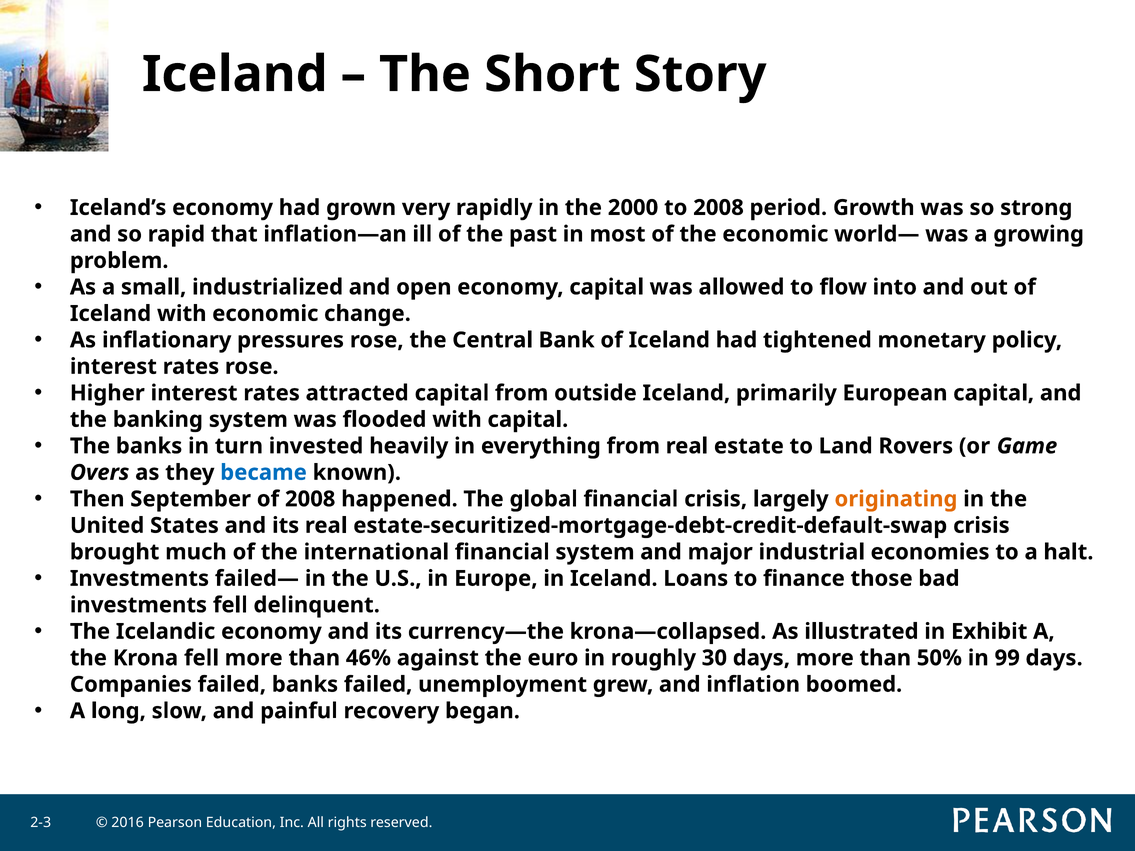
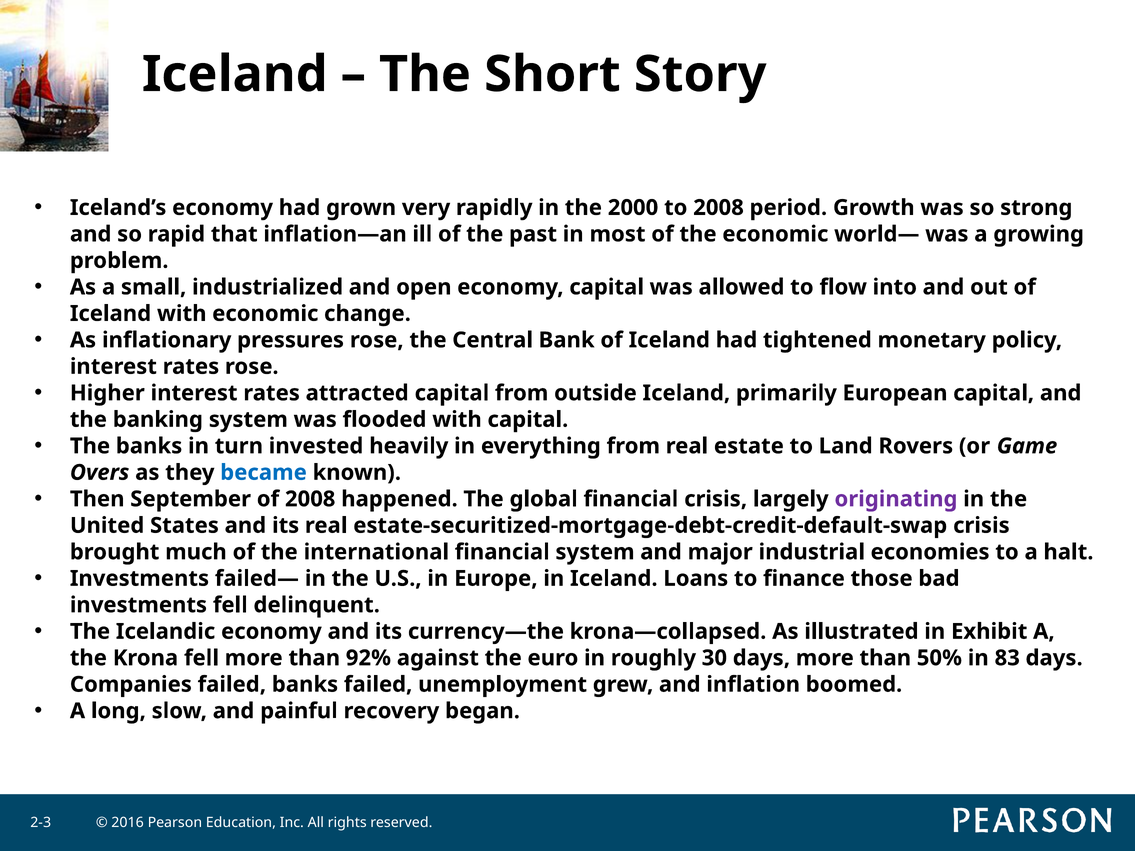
originating colour: orange -> purple
46%: 46% -> 92%
99: 99 -> 83
